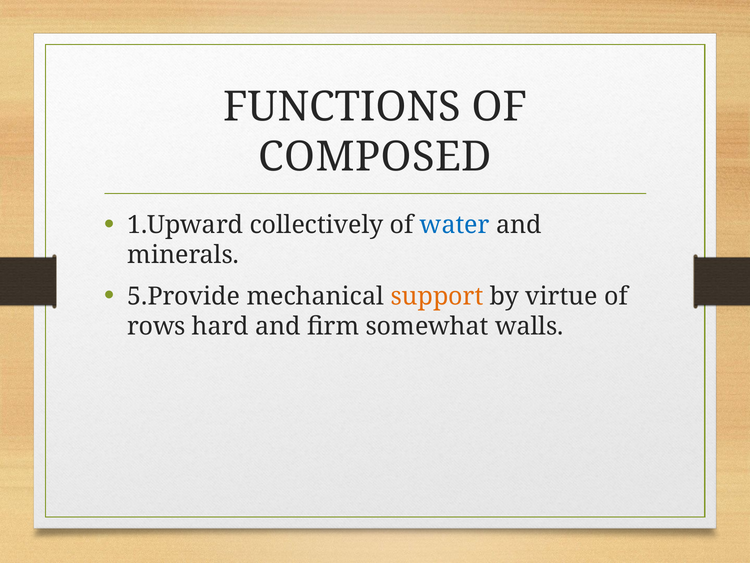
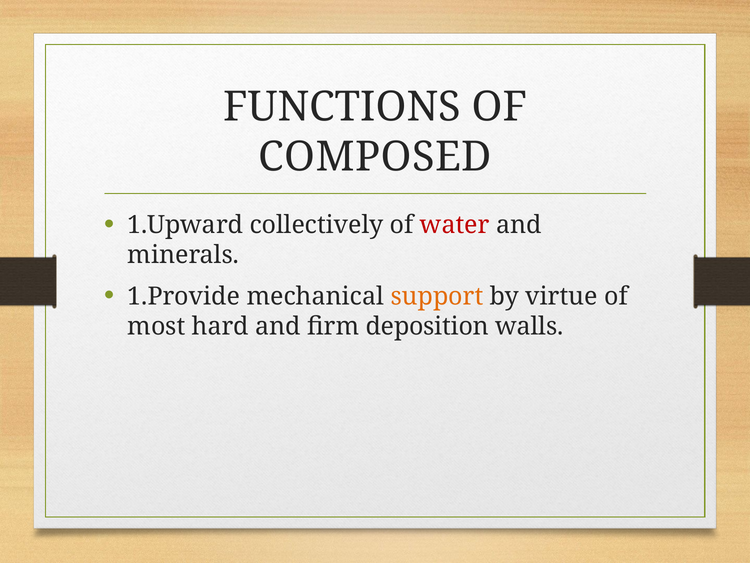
water colour: blue -> red
5.Provide: 5.Provide -> 1.Provide
rows: rows -> most
somewhat: somewhat -> deposition
